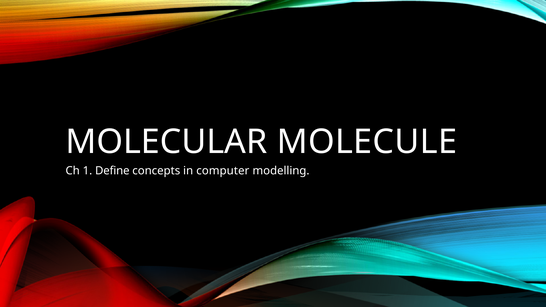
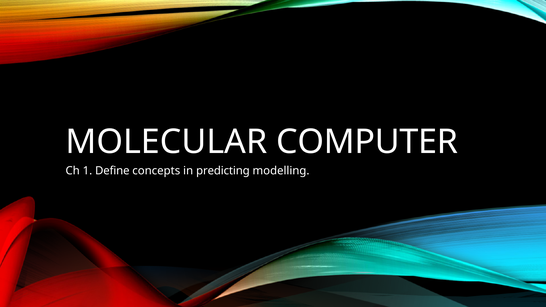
MOLECULE: MOLECULE -> COMPUTER
computer: computer -> predicting
